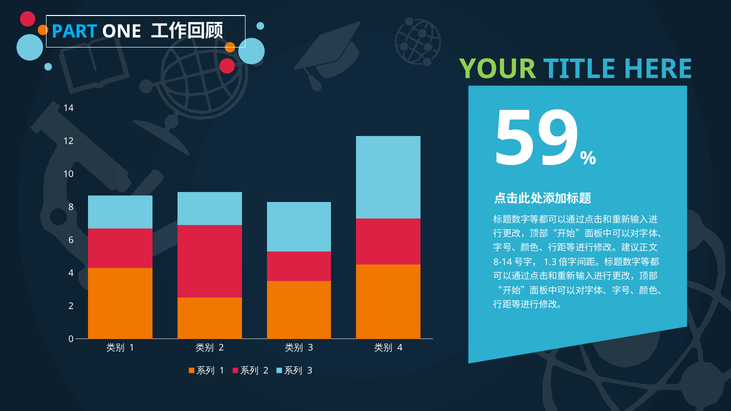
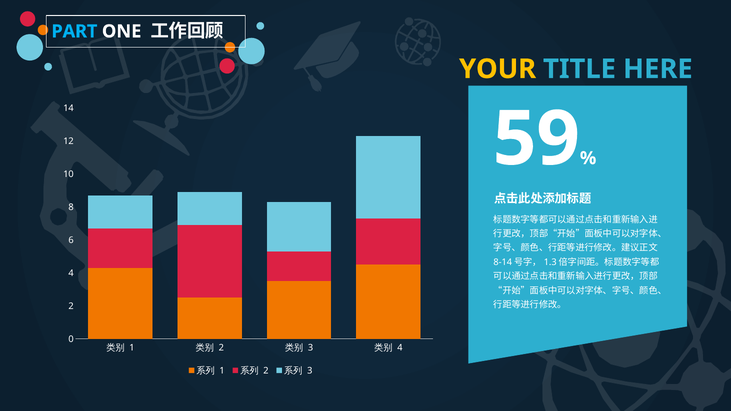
YOUR colour: light green -> yellow
